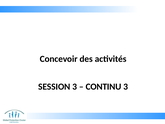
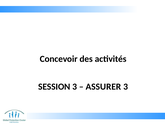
CONTINU: CONTINU -> ASSURER
